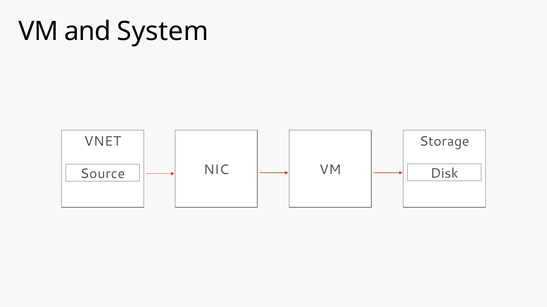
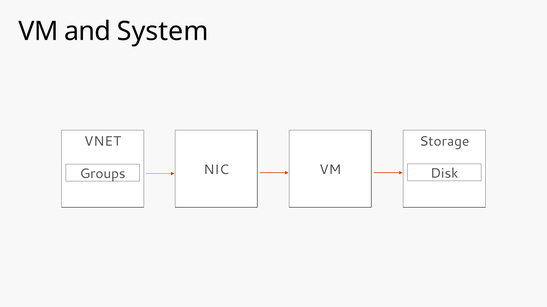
Source: Source -> Groups
